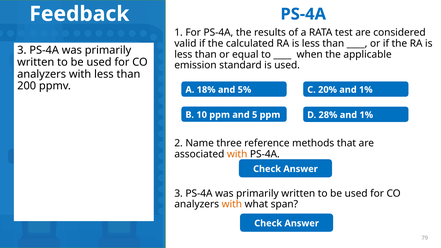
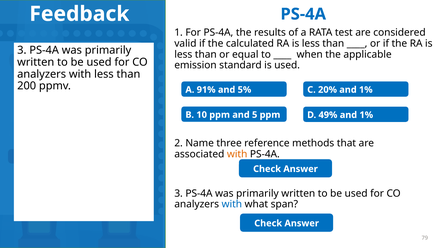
18%: 18% -> 91%
28%: 28% -> 49%
with at (232, 204) colour: orange -> blue
